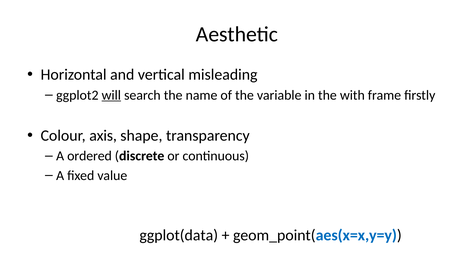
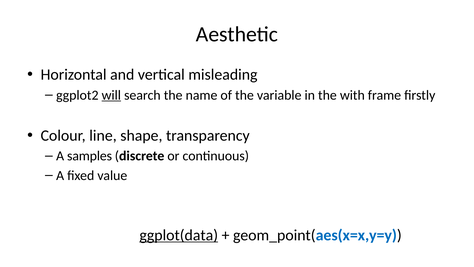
axis: axis -> line
ordered: ordered -> samples
ggplot(data underline: none -> present
